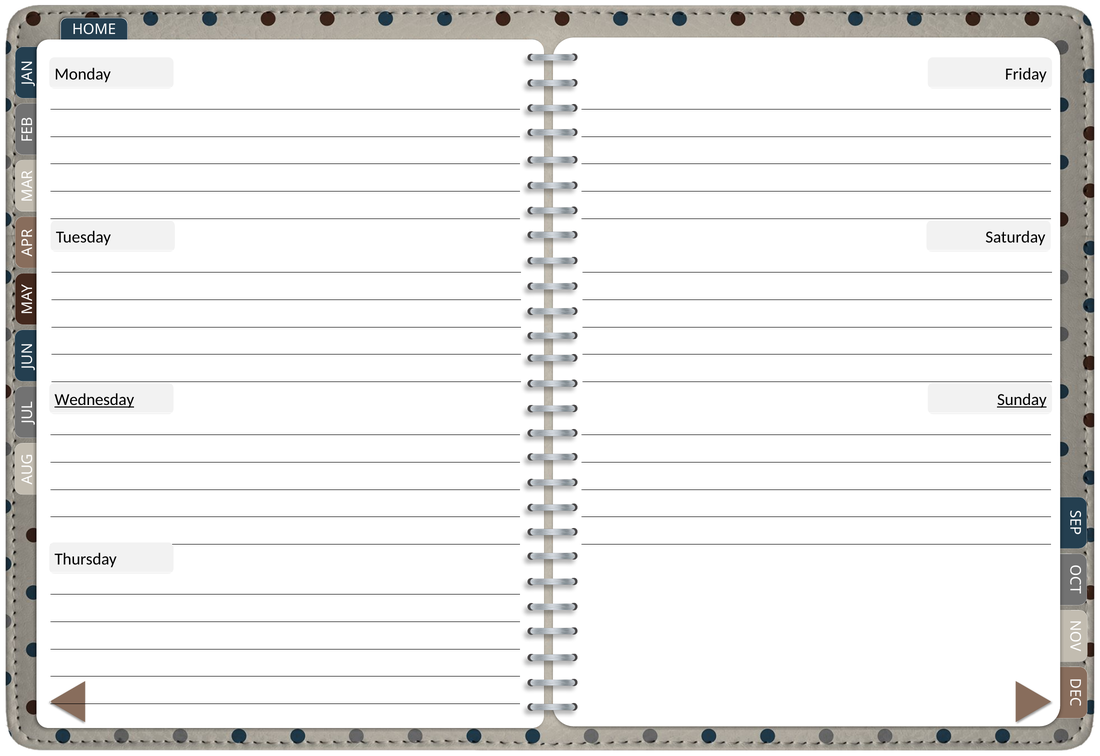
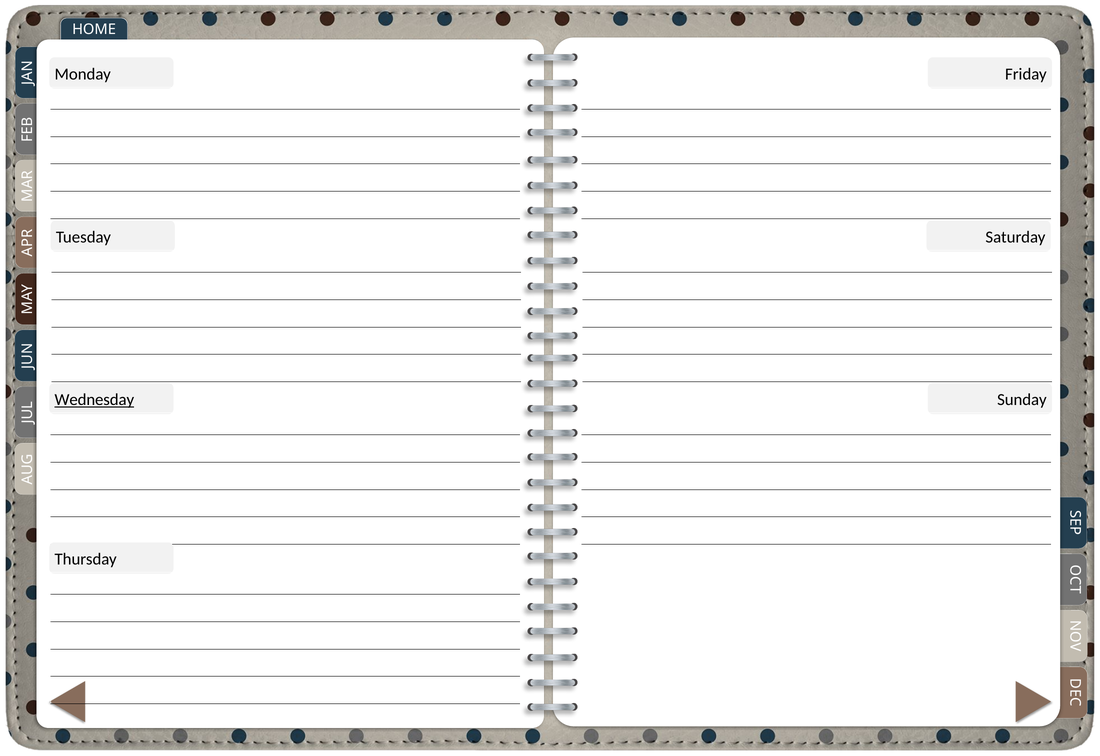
Sunday underline: present -> none
